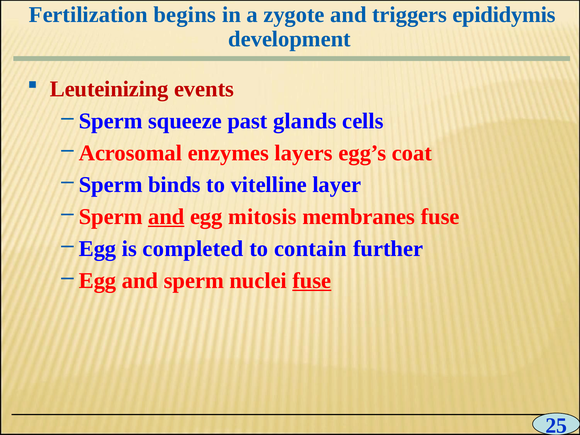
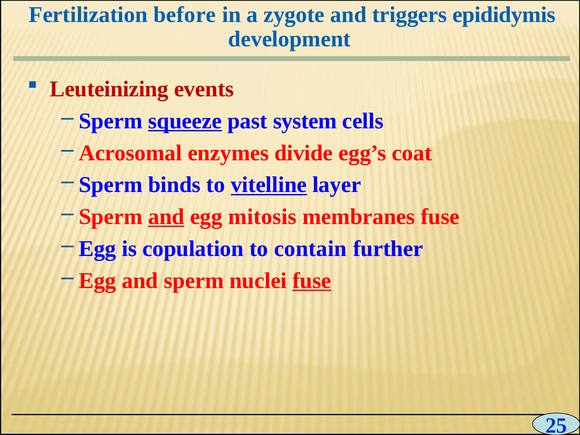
begins: begins -> before
squeeze underline: none -> present
glands: glands -> system
layers: layers -> divide
vitelline underline: none -> present
completed: completed -> copulation
